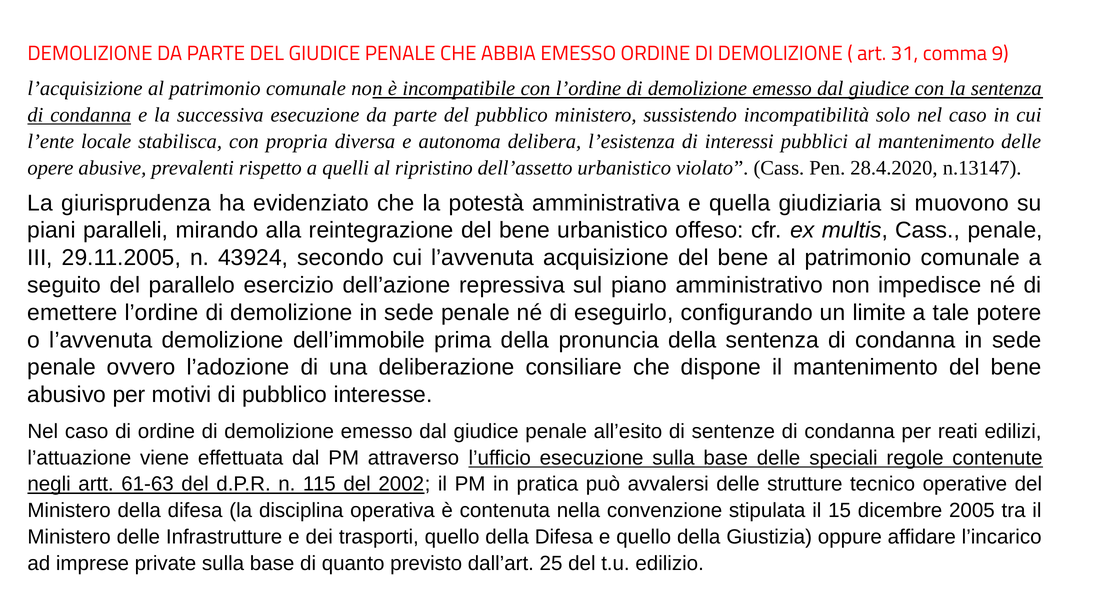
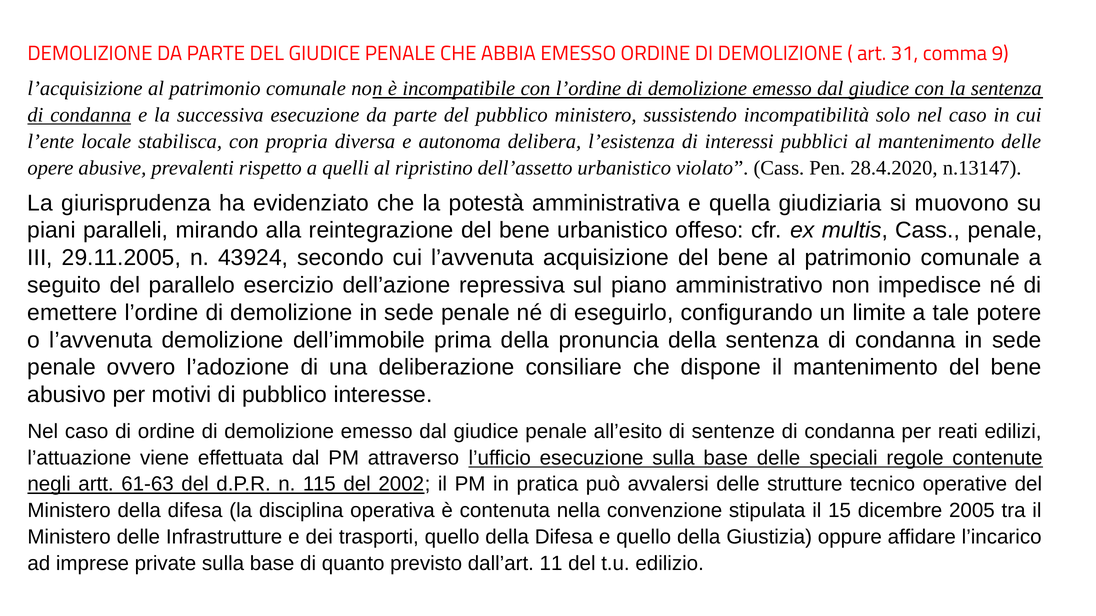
25: 25 -> 11
